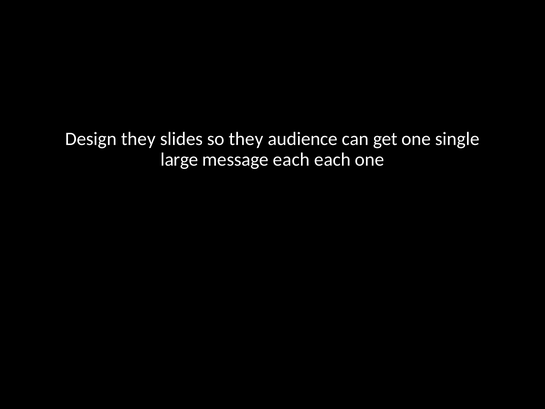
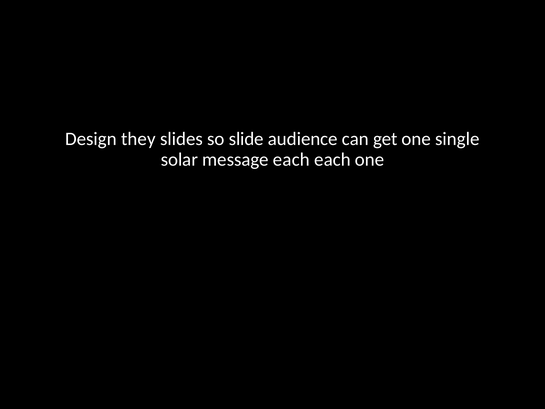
so they: they -> slide
large: large -> solar
